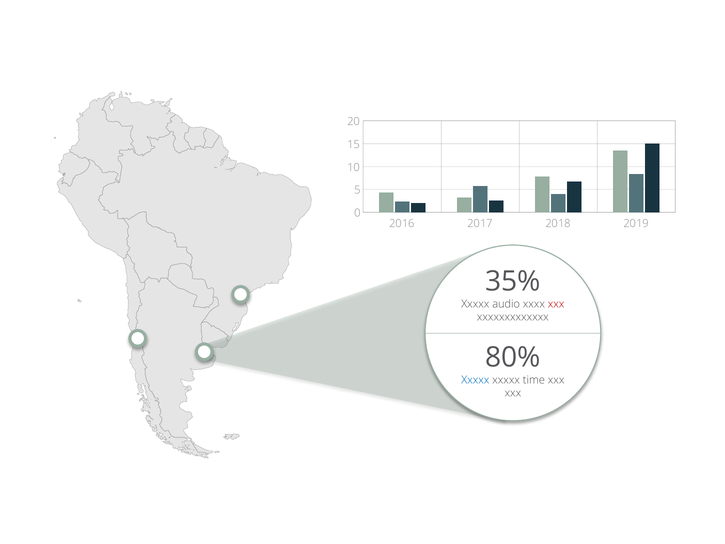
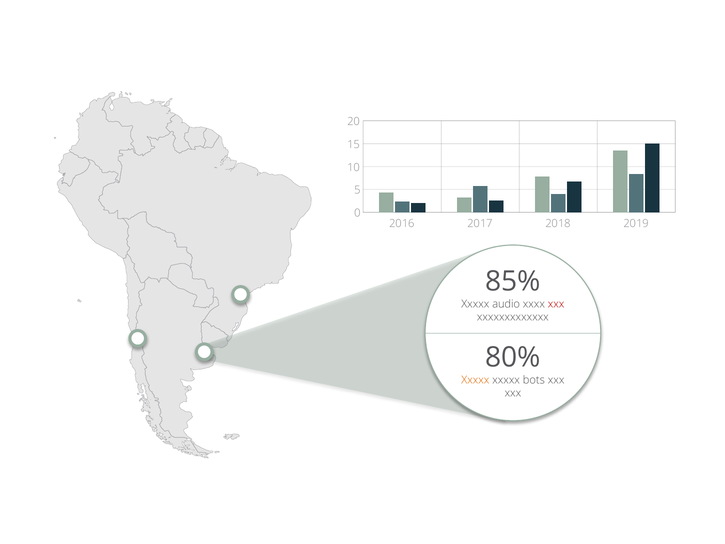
35%: 35% -> 85%
Xxxxx at (475, 380) colour: blue -> orange
time: time -> bots
